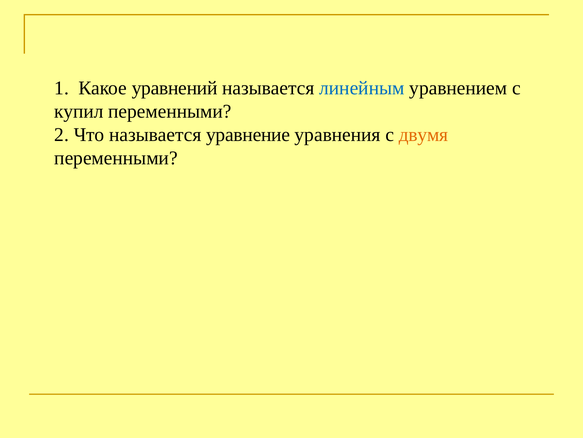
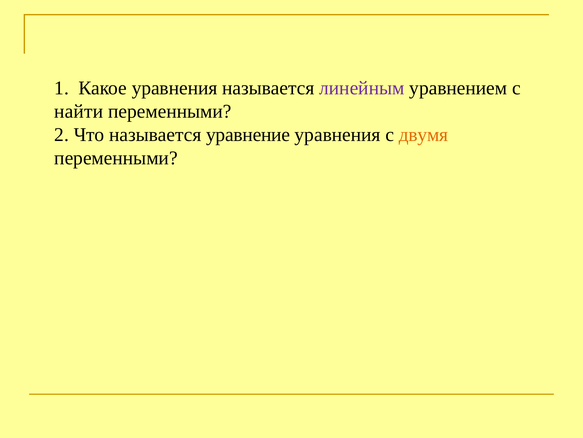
Какое уравнений: уравнений -> уравнения
линейным colour: blue -> purple
купил: купил -> найти
